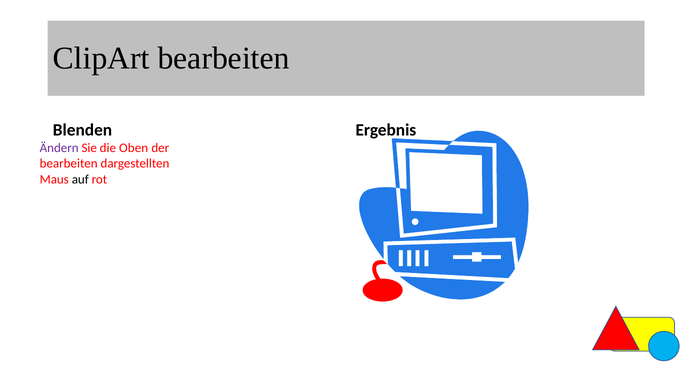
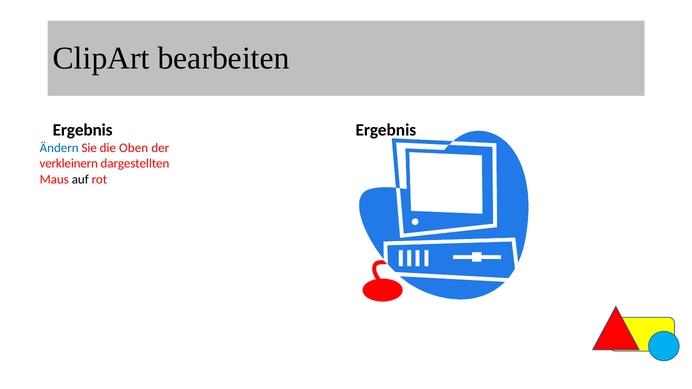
Blenden at (83, 130): Blenden -> Ergebnis
Ändern colour: purple -> blue
bearbeiten at (69, 164): bearbeiten -> verkleinern
